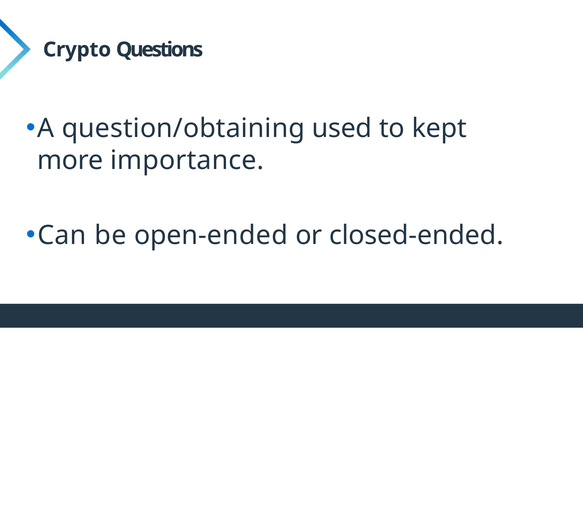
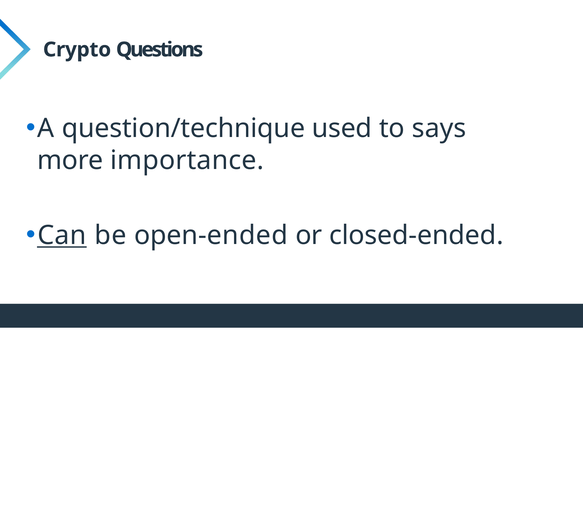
question/obtaining: question/obtaining -> question/technique
kept: kept -> says
Can underline: none -> present
